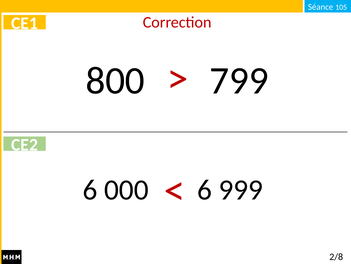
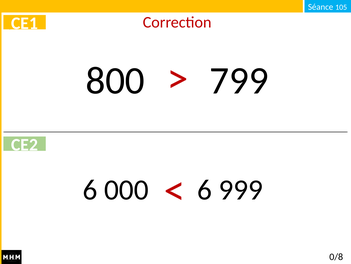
2/8: 2/8 -> 0/8
